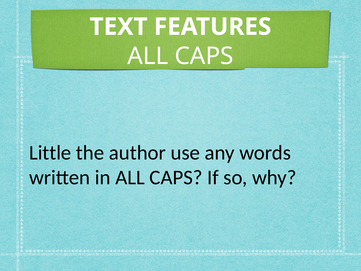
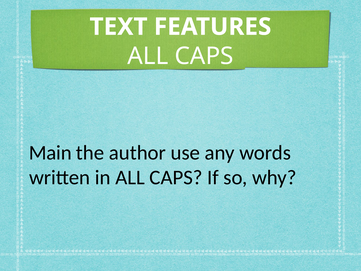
Little: Little -> Main
